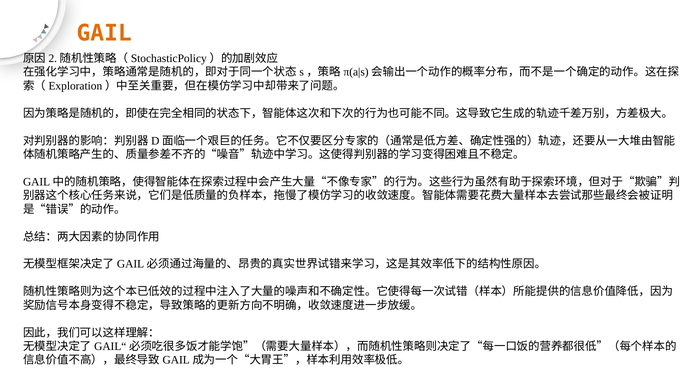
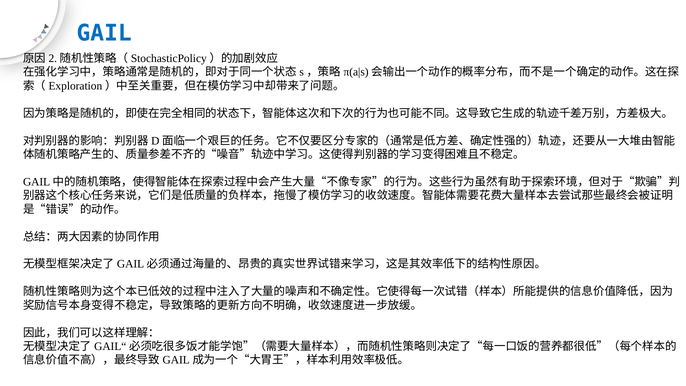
GAIL colour: orange -> blue
